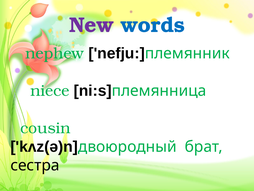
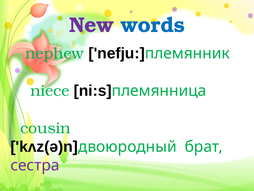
сестра colour: black -> purple
